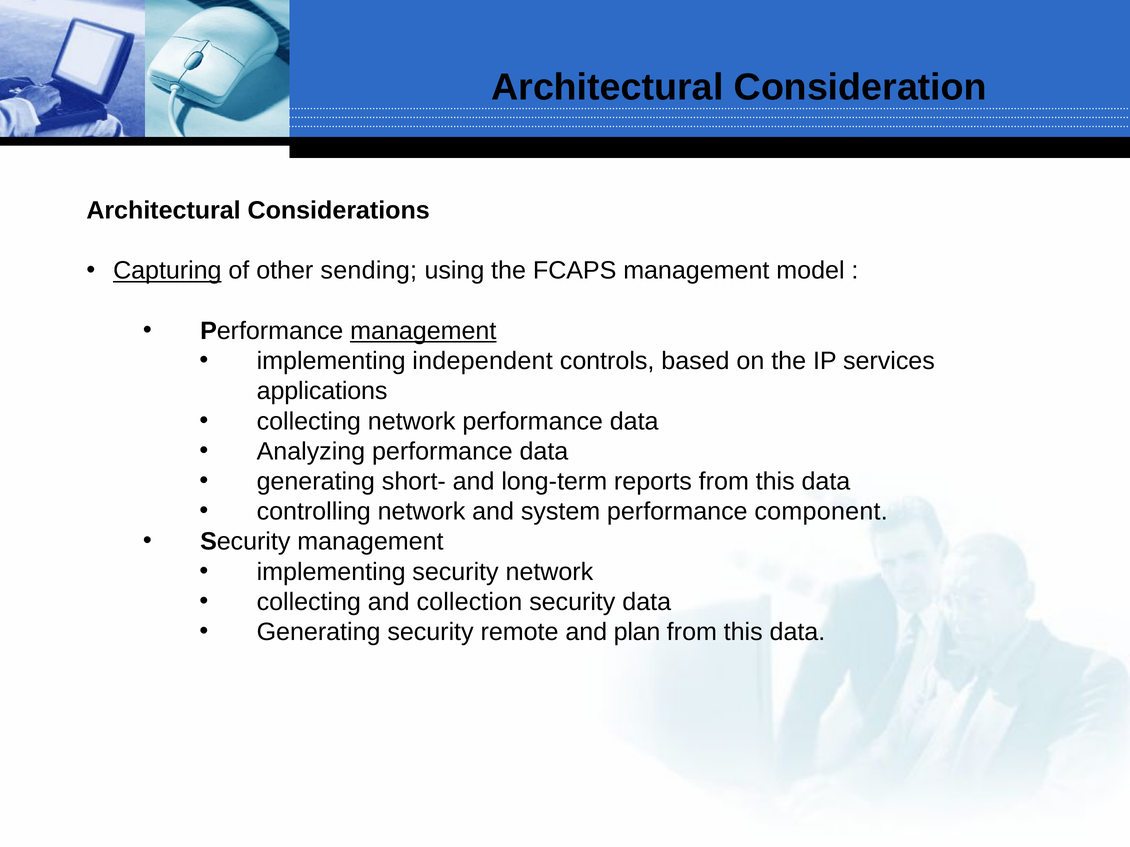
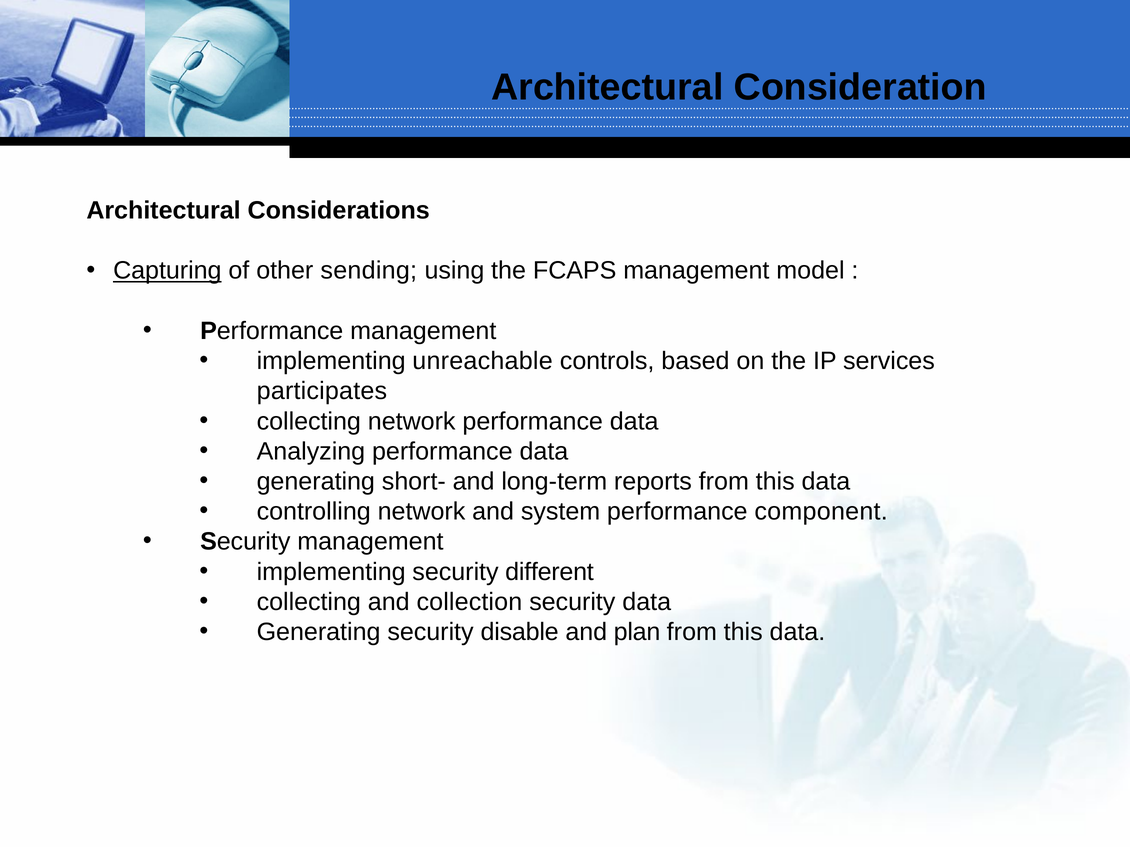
management at (423, 331) underline: present -> none
independent: independent -> unreachable
applications: applications -> participates
security network: network -> different
remote: remote -> disable
